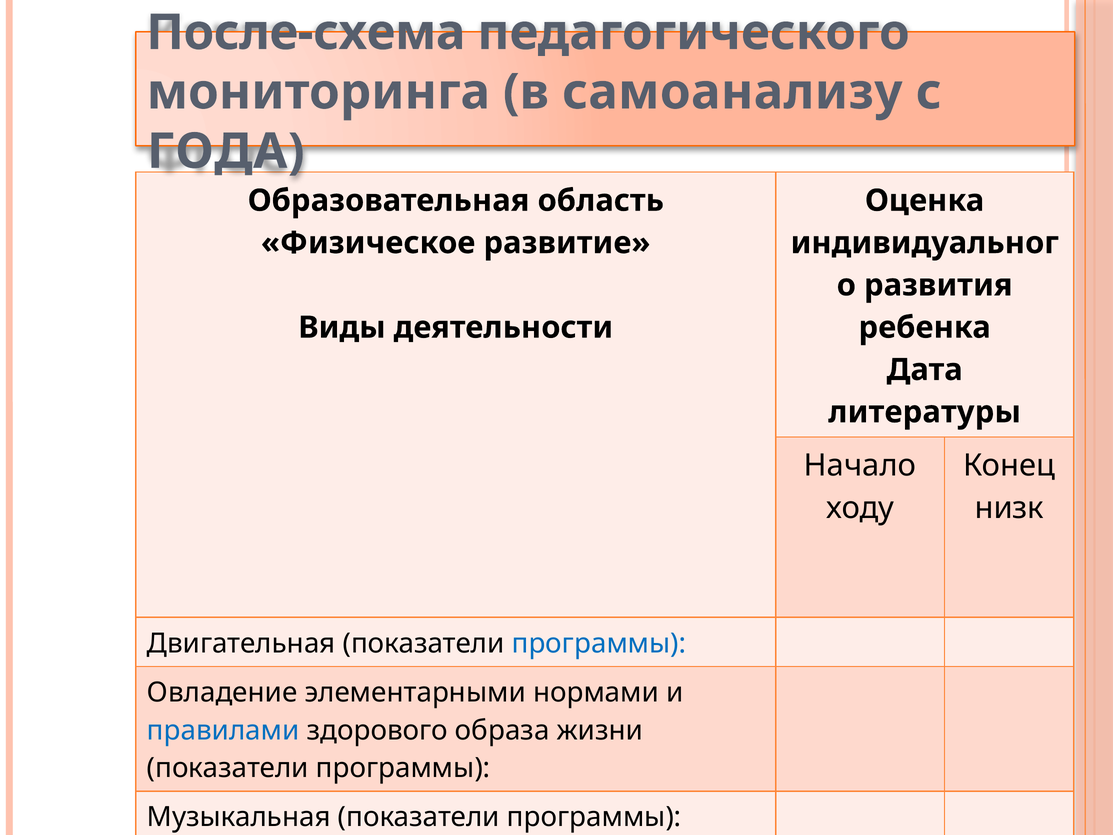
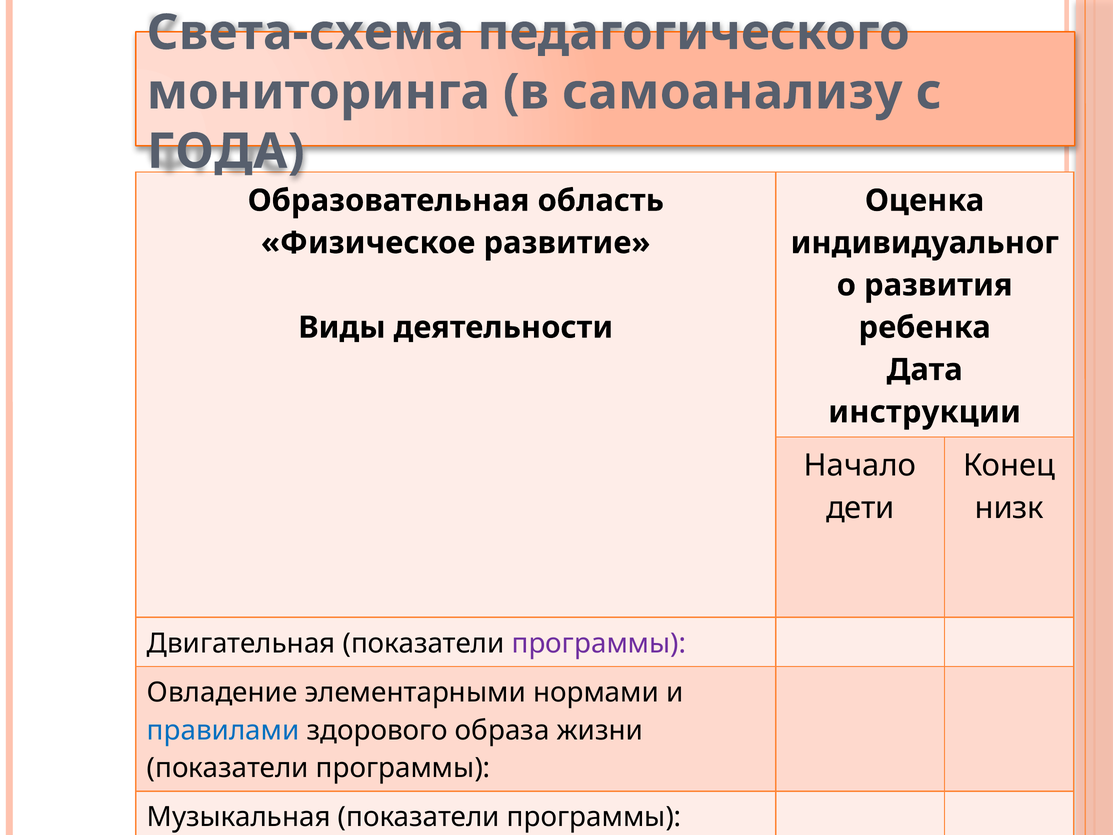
После-схема: После-схема -> Света-схема
литературы: литературы -> инструкции
ходу: ходу -> дети
программы at (599, 643) colour: blue -> purple
